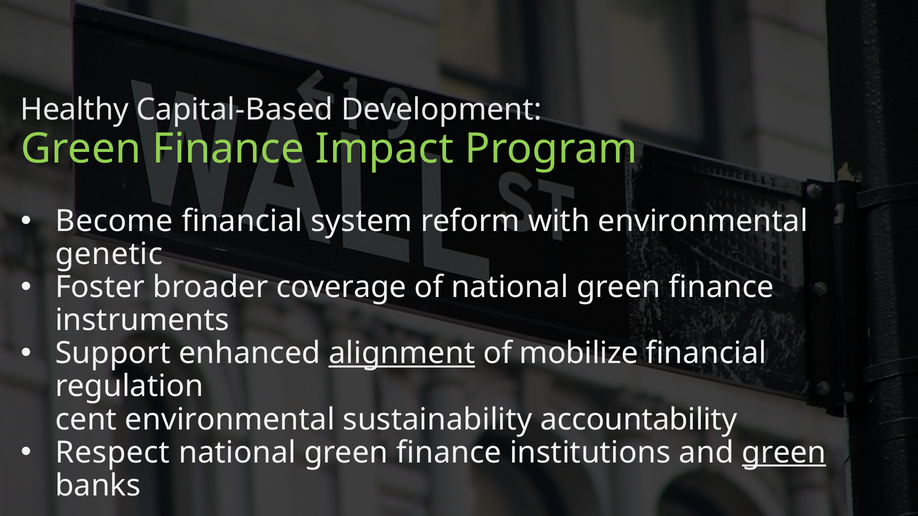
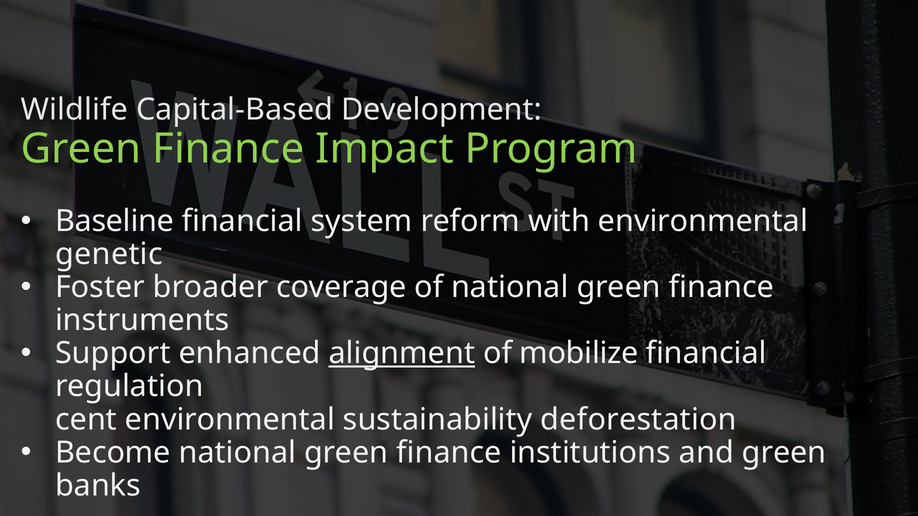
Healthy: Healthy -> Wildlife
Become: Become -> Baseline
accountability: accountability -> deforestation
Respect: Respect -> Become
green at (784, 453) underline: present -> none
